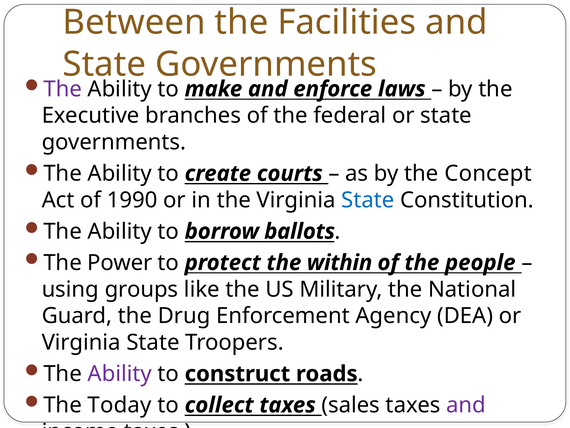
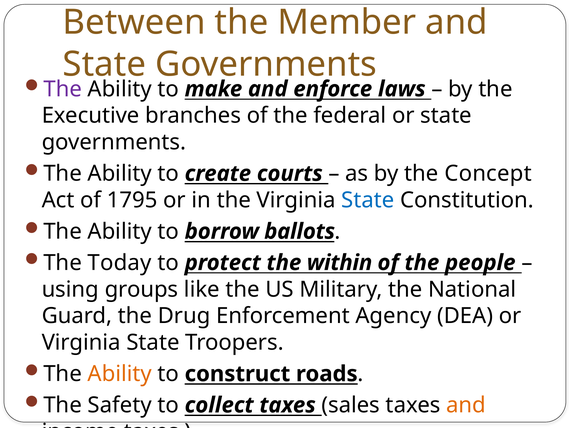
Facilities: Facilities -> Member
1990: 1990 -> 1795
Power: Power -> Today
Ability at (120, 373) colour: purple -> orange
Today: Today -> Safety
and at (466, 405) colour: purple -> orange
